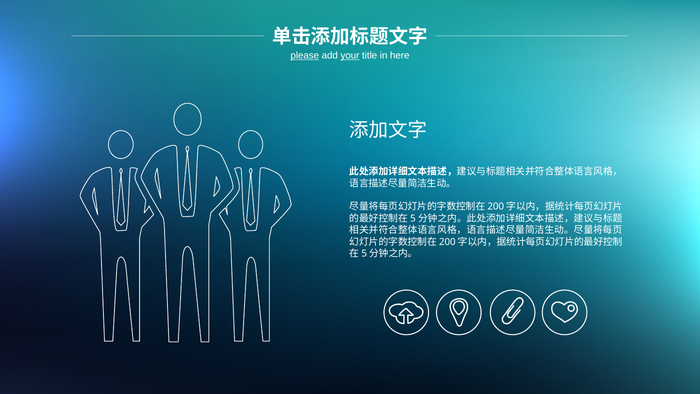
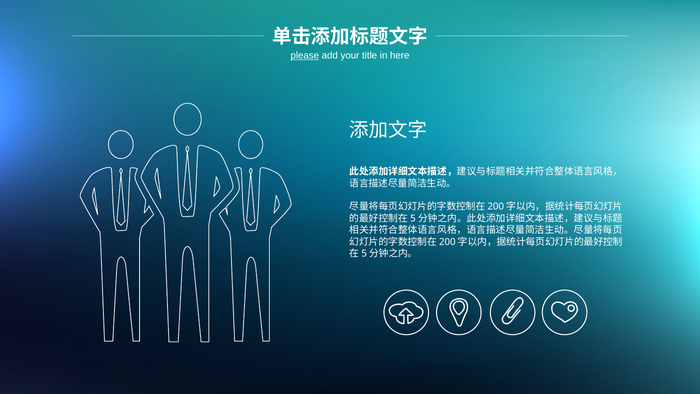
your underline: present -> none
